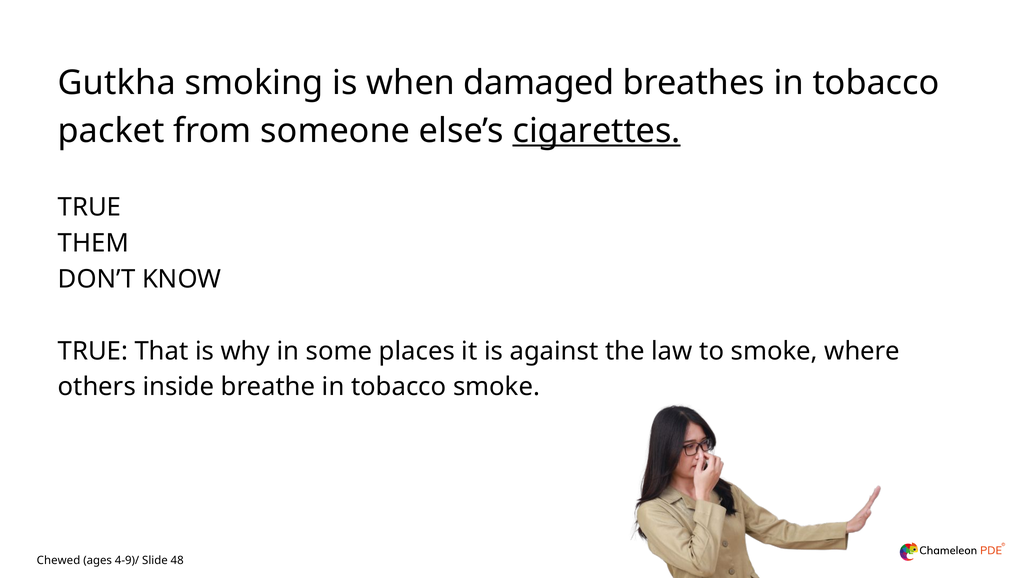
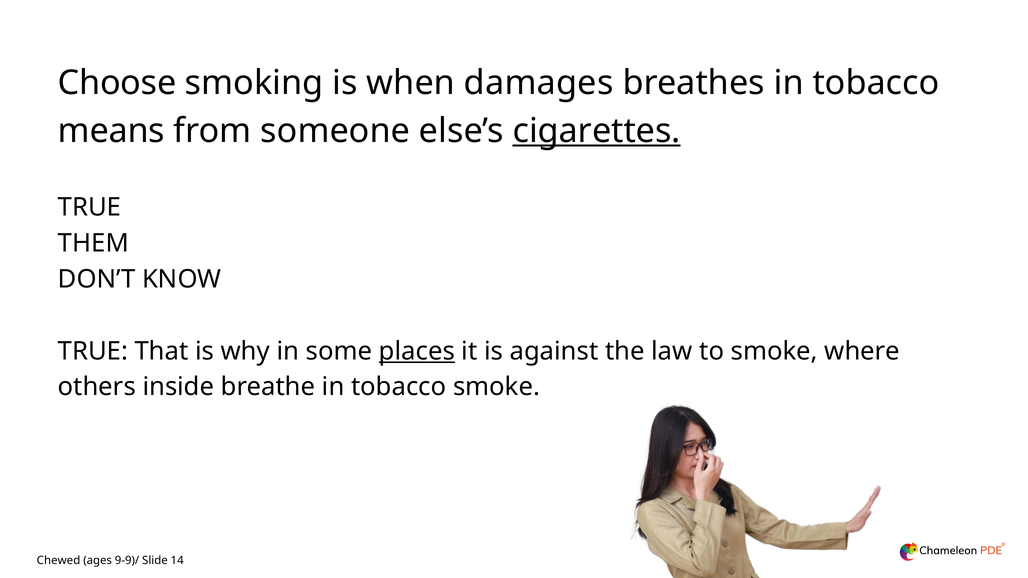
Gutkha: Gutkha -> Choose
damaged: damaged -> damages
packet: packet -> means
places underline: none -> present
4-9)/: 4-9)/ -> 9-9)/
48: 48 -> 14
